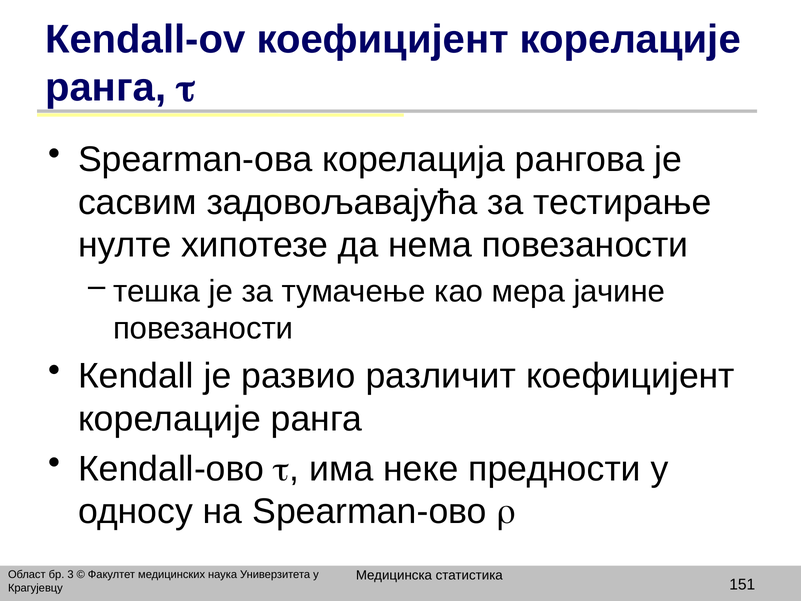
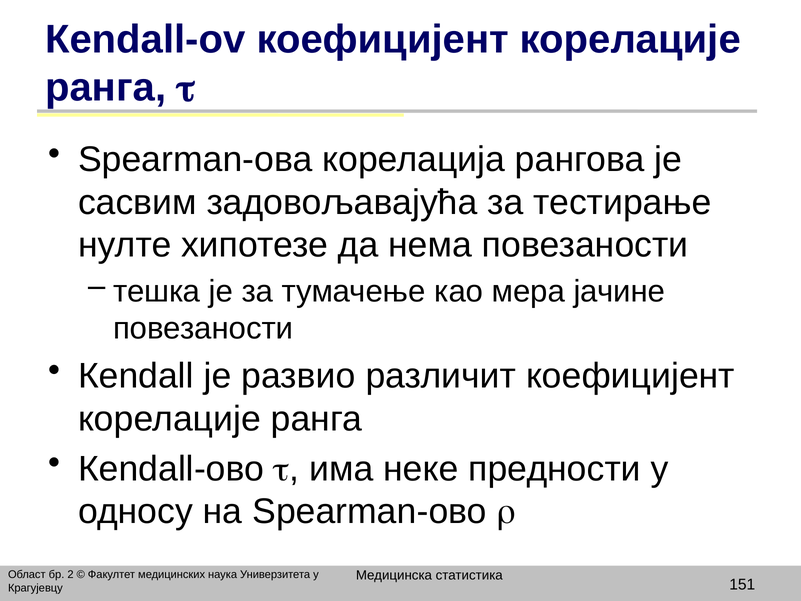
3: 3 -> 2
